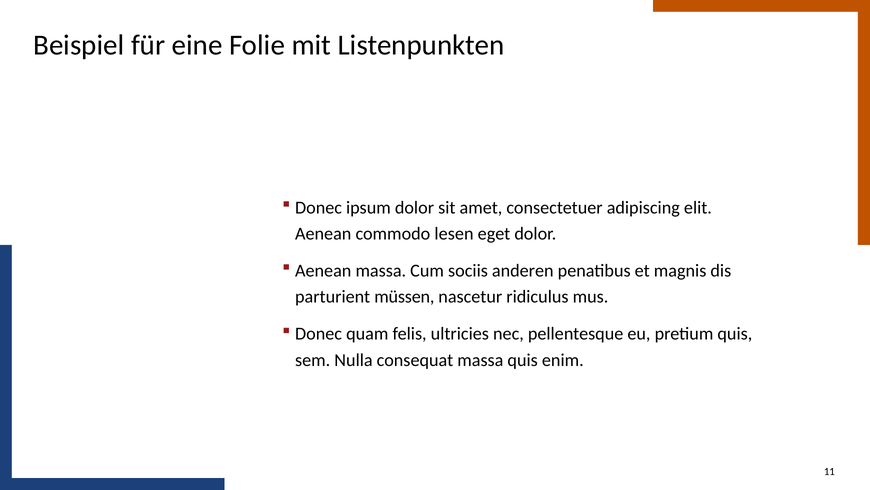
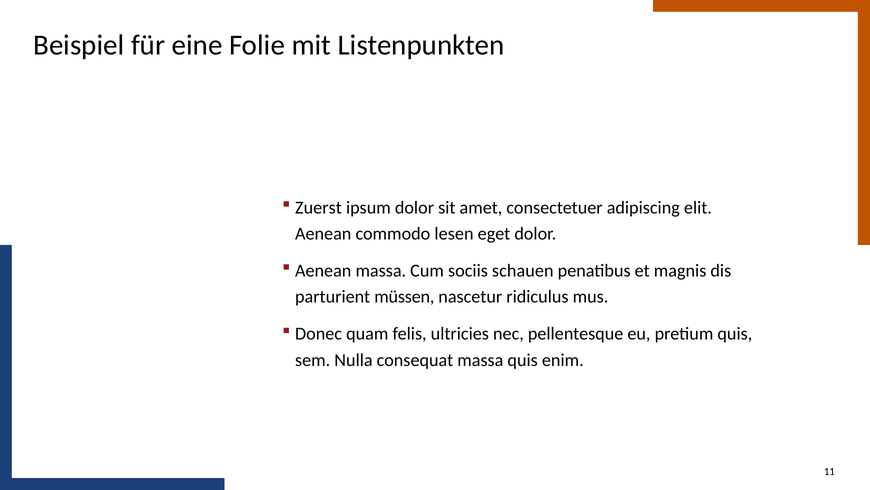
Donec at (319, 207): Donec -> Zuerst
anderen: anderen -> schauen
